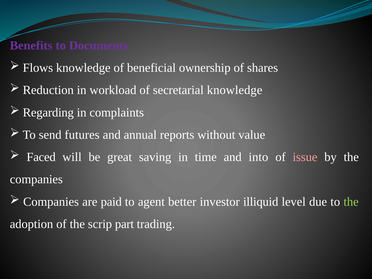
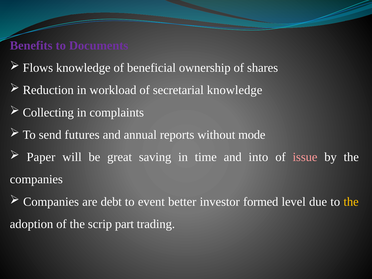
Regarding: Regarding -> Collecting
value: value -> mode
Faced: Faced -> Paper
paid: paid -> debt
agent: agent -> event
illiquid: illiquid -> formed
the at (351, 202) colour: light green -> yellow
